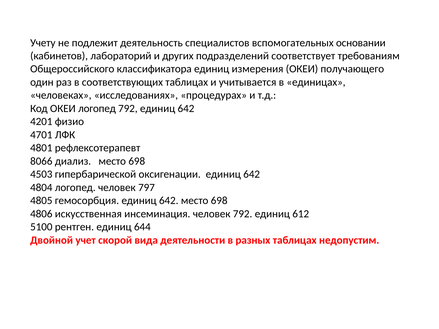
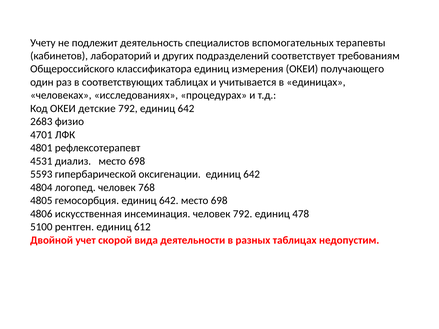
основании: основании -> терапевты
ОКЕИ логопед: логопед -> детские
4201: 4201 -> 2683
8066: 8066 -> 4531
4503: 4503 -> 5593
797: 797 -> 768
612: 612 -> 478
644: 644 -> 612
